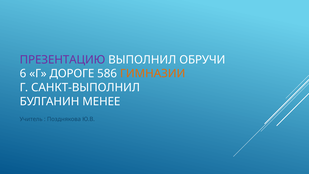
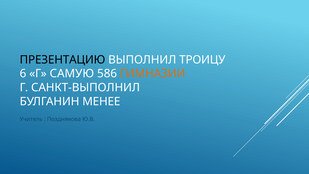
ПРЕЗЕНТАЦИЮ colour: purple -> black
ОБРУЧИ: ОБРУЧИ -> ТРОИЦУ
ДОРОГЕ: ДОРОГЕ -> САМУЮ
